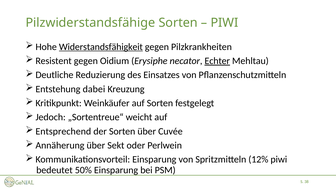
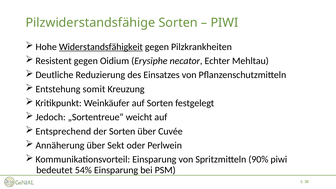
Echter underline: present -> none
dabei: dabei -> somit
12%: 12% -> 90%
50%: 50% -> 54%
